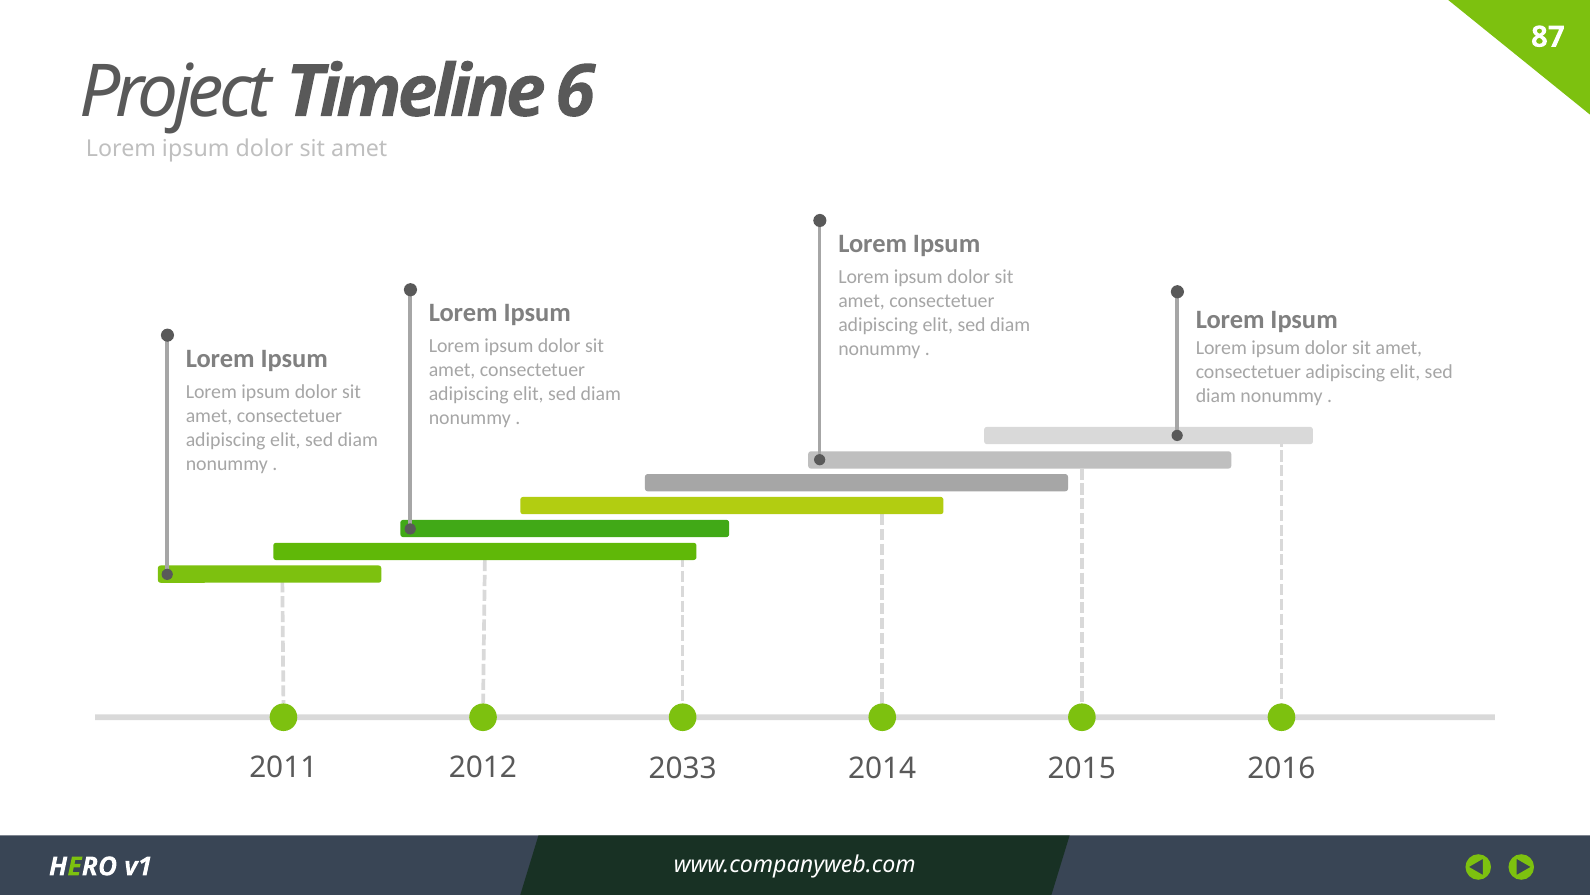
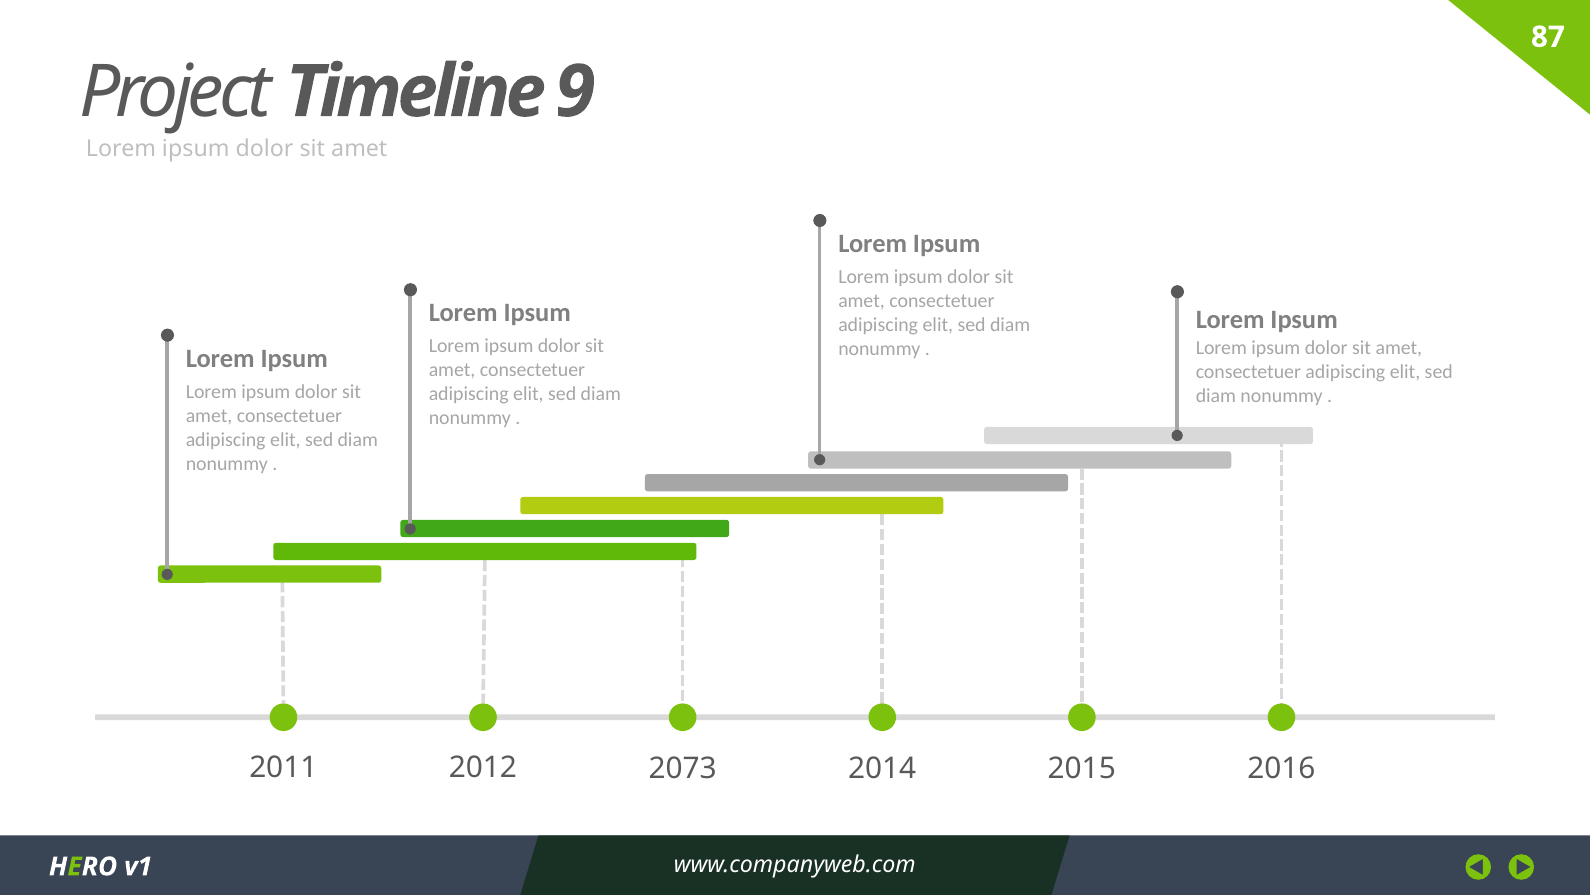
6: 6 -> 9
2033: 2033 -> 2073
